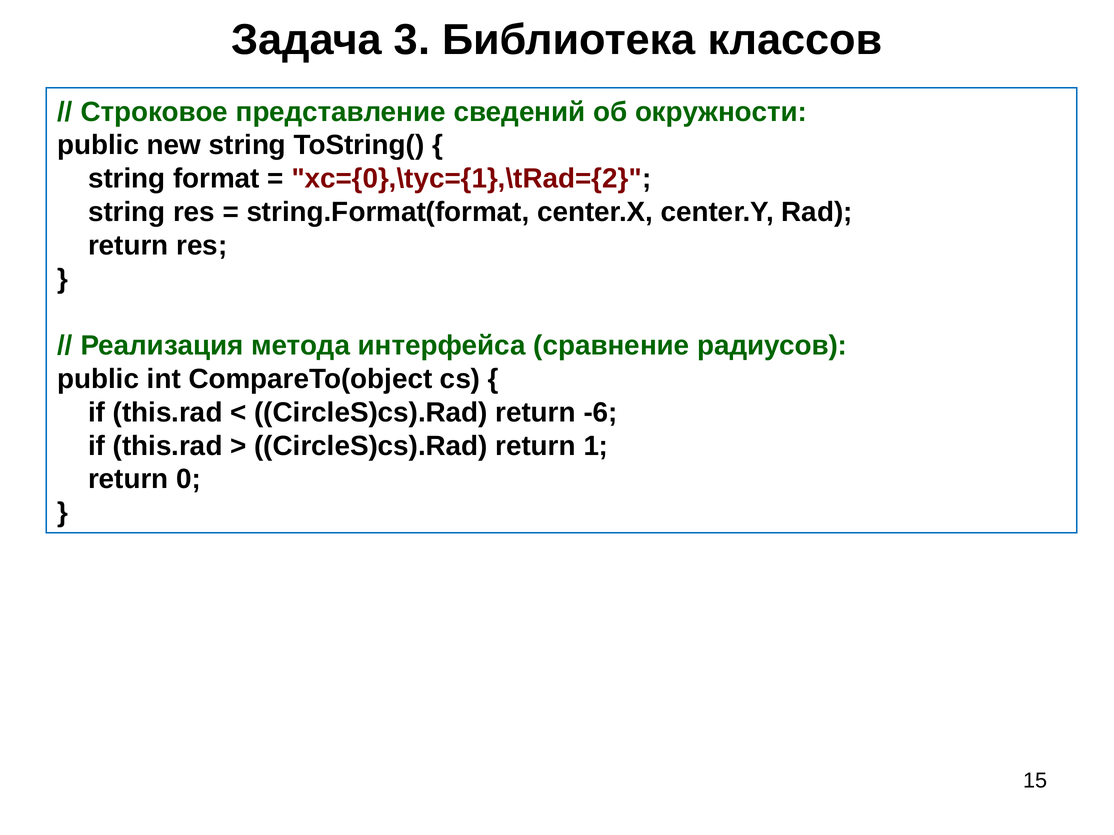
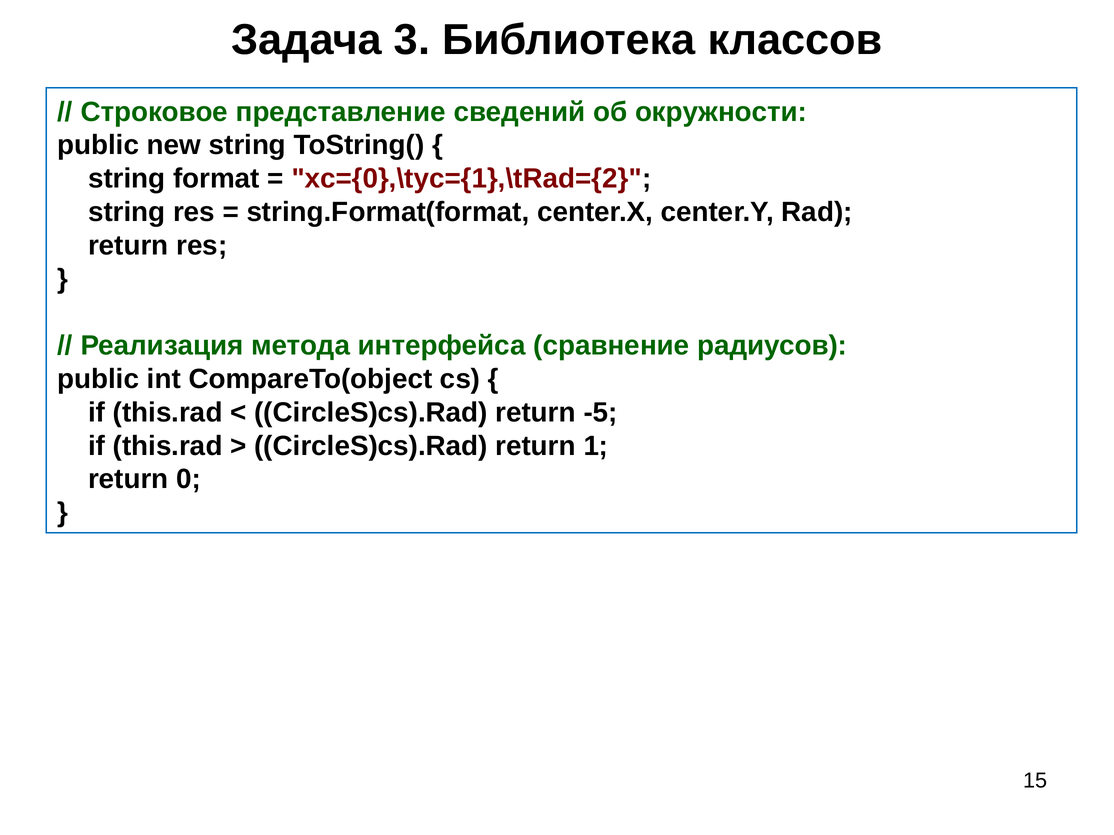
-6: -6 -> -5
